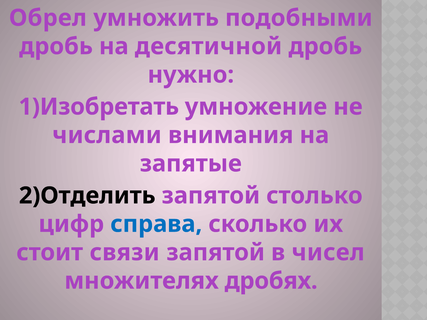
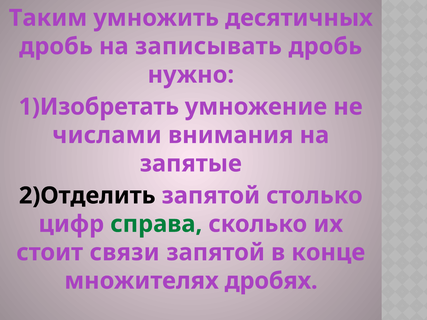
Обрел: Обрел -> Таким
подобными: подобными -> десятичных
десятичной: десятичной -> записывать
справа colour: blue -> green
чисел: чисел -> конце
